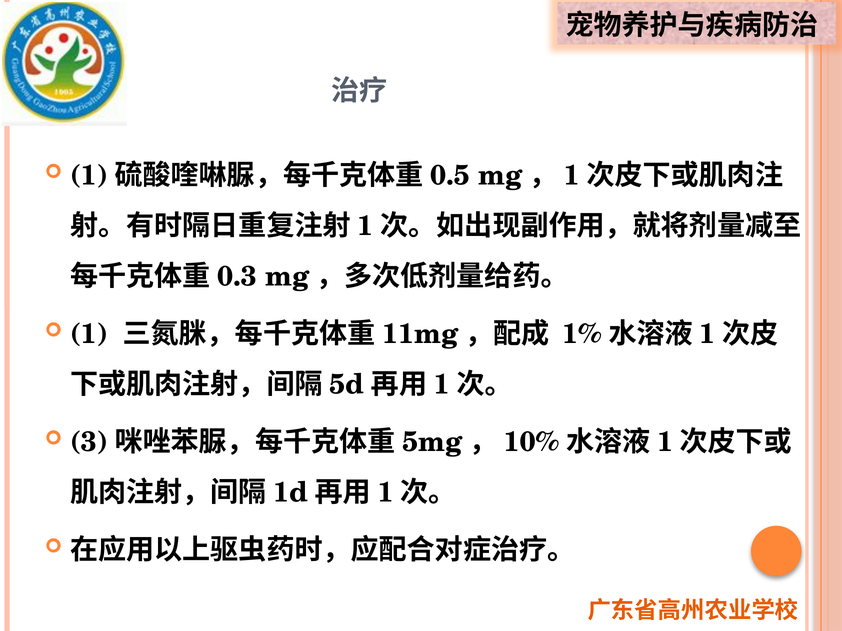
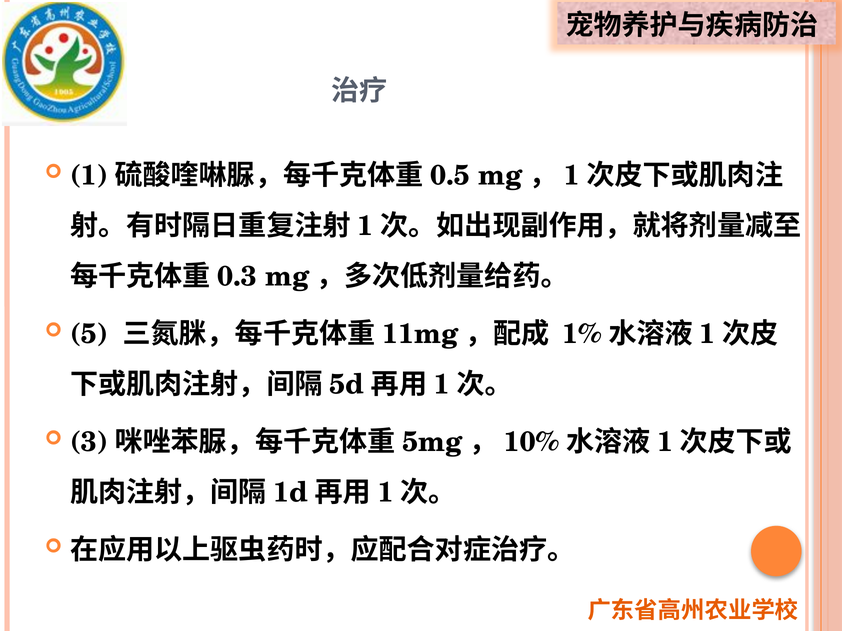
1 at (89, 334): 1 -> 5
